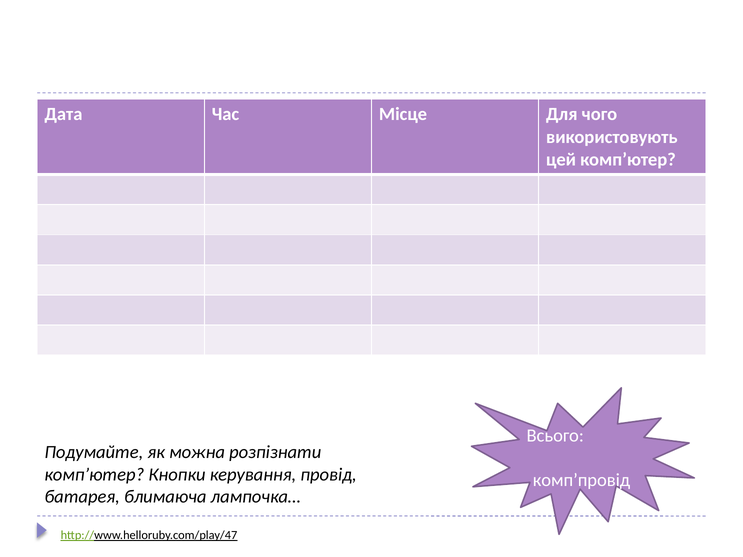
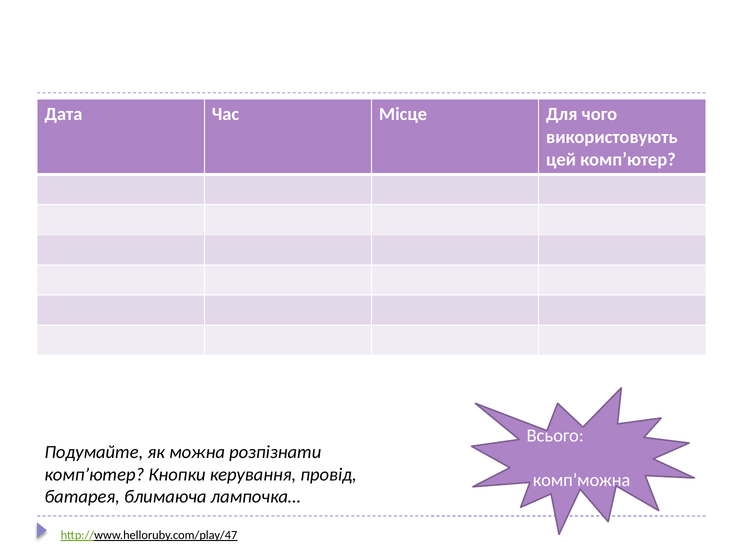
комп’провід: комп’провід -> комп’можна
